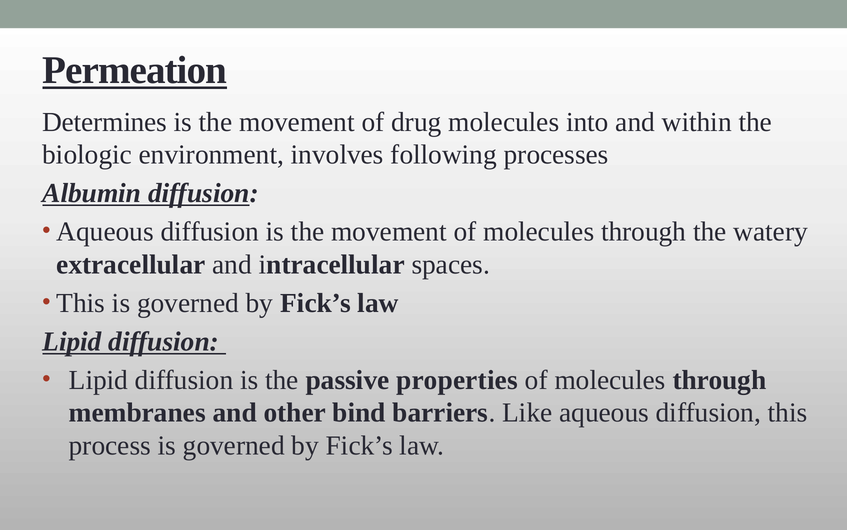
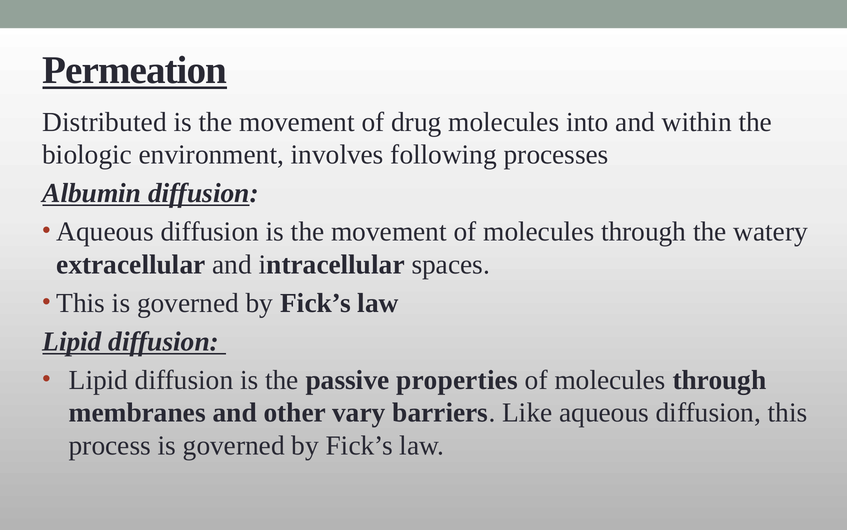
Determines: Determines -> Distributed
bind: bind -> vary
